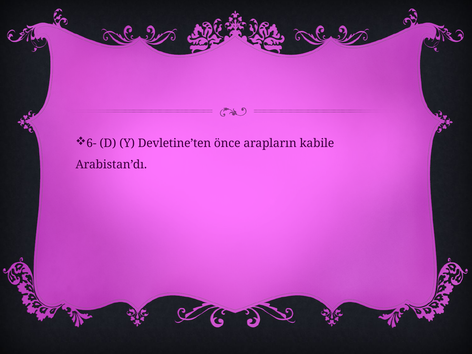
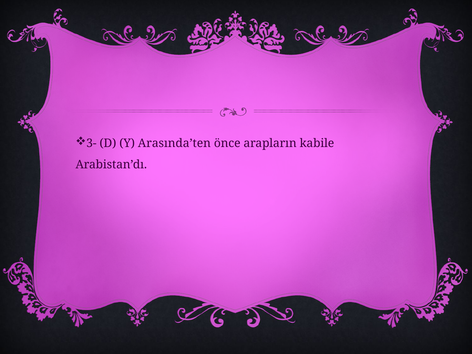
6-: 6- -> 3-
Devletine’ten: Devletine’ten -> Arasında’ten
